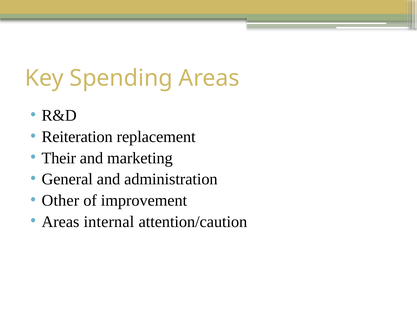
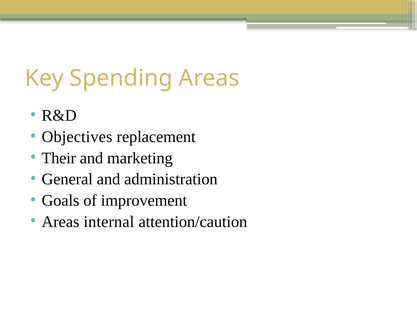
Reiteration: Reiteration -> Objectives
Other: Other -> Goals
